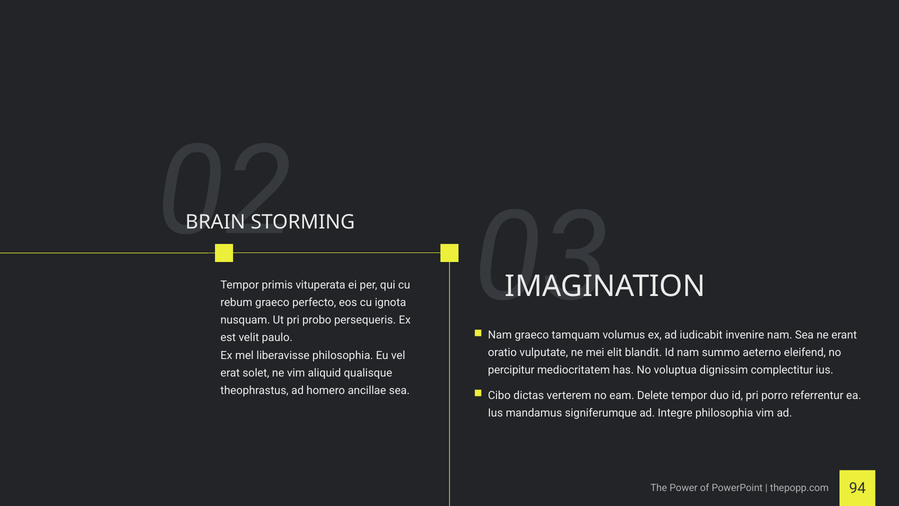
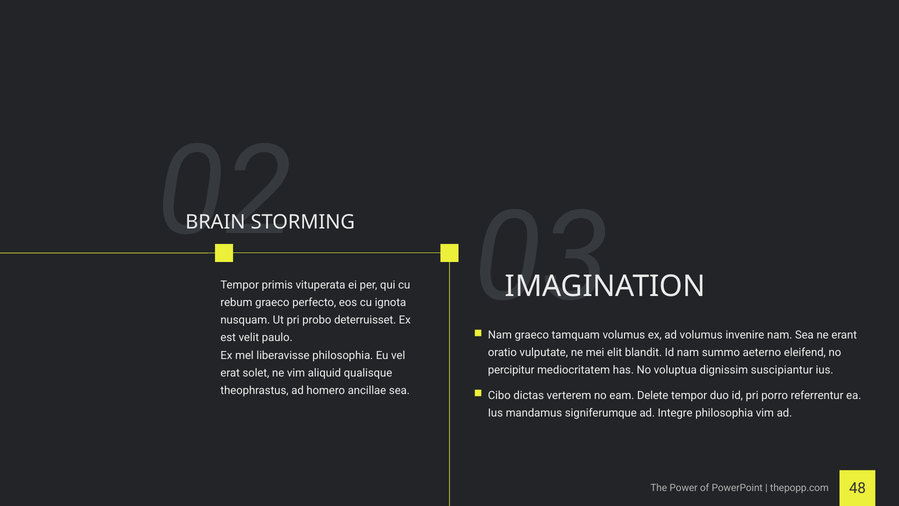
persequeris: persequeris -> deterruisset
ad iudicabit: iudicabit -> volumus
complectitur: complectitur -> suscipiantur
94: 94 -> 48
